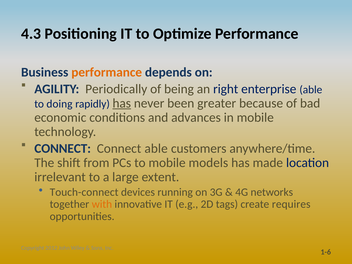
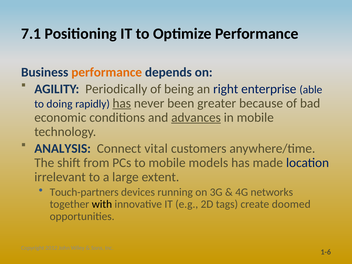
4.3: 4.3 -> 7.1
advances underline: none -> present
CONNECT at (63, 149): CONNECT -> ANALYSIS
Connect able: able -> vital
Touch-connect: Touch-connect -> Touch-partners
with colour: orange -> black
requires: requires -> doomed
